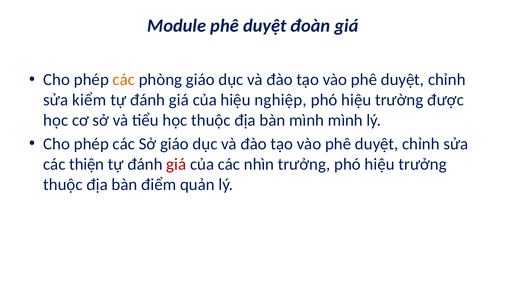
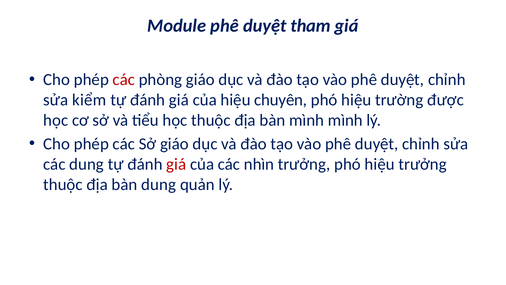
đoàn: đoàn -> tham
các at (124, 80) colour: orange -> red
nghiệp: nghiệp -> chuyên
các thiện: thiện -> dung
bàn điểm: điểm -> dung
